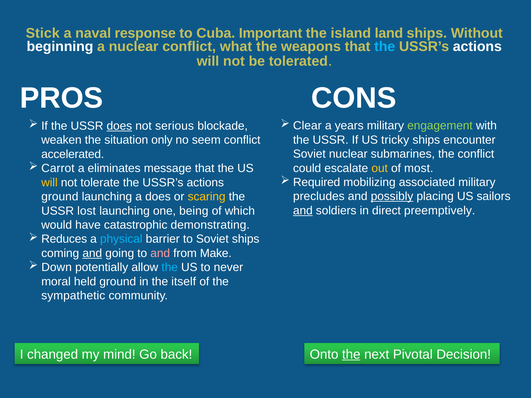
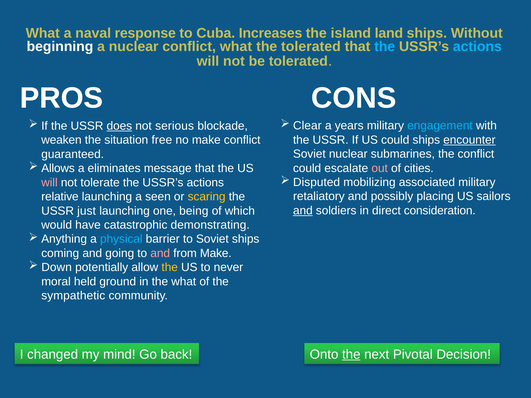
Stick at (43, 33): Stick -> What
Important: Important -> Increases
the weapons: weapons -> tolerated
actions at (477, 47) colour: white -> light blue
engagement colour: light green -> light blue
US tricky: tricky -> could
encounter underline: none -> present
only: only -> free
no seem: seem -> make
accelerated: accelerated -> guaranteed
Carrot: Carrot -> Allows
out colour: yellow -> pink
most: most -> cities
Required: Required -> Disputed
will at (49, 183) colour: yellow -> pink
precludes: precludes -> retaliatory
possibly underline: present -> none
ground at (60, 197): ground -> relative
a does: does -> seen
preemptively: preemptively -> consideration
lost: lost -> just
Reduces: Reduces -> Anything
and at (92, 253) underline: present -> none
the at (170, 268) colour: light blue -> yellow
the itself: itself -> what
